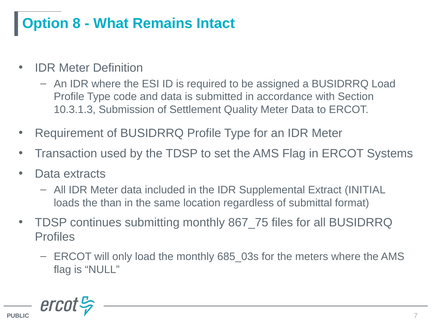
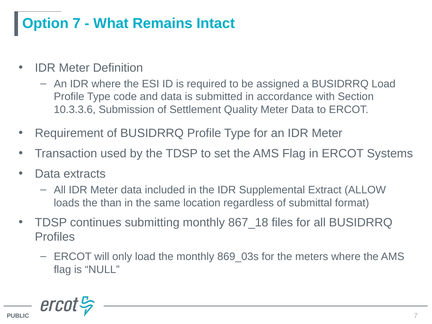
Option 8: 8 -> 7
10.3.1.3: 10.3.1.3 -> 10.3.3.6
INITIAL: INITIAL -> ALLOW
867_75: 867_75 -> 867_18
685_03s: 685_03s -> 869_03s
